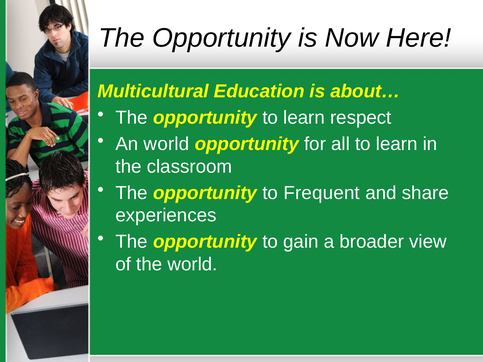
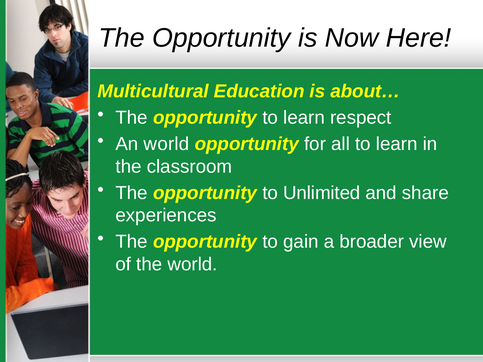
Frequent: Frequent -> Unlimited
